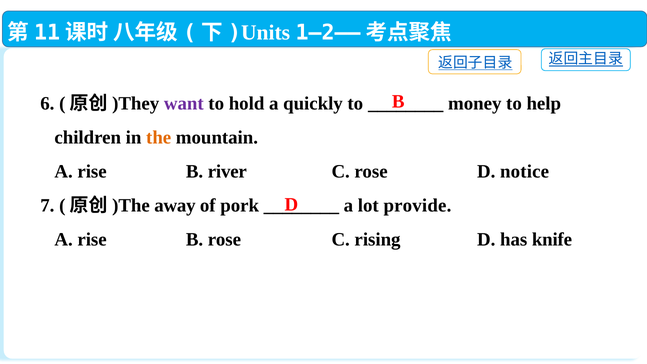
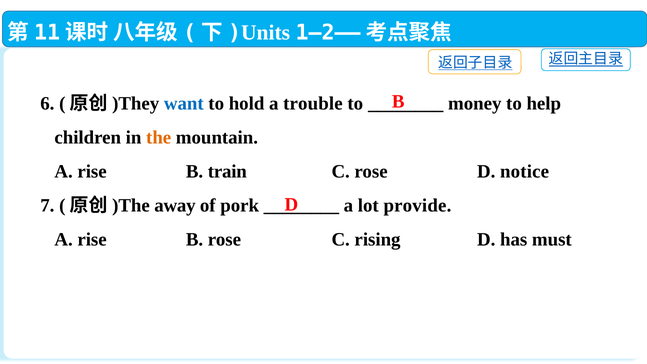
want colour: purple -> blue
quickly: quickly -> trouble
river: river -> train
knife: knife -> must
